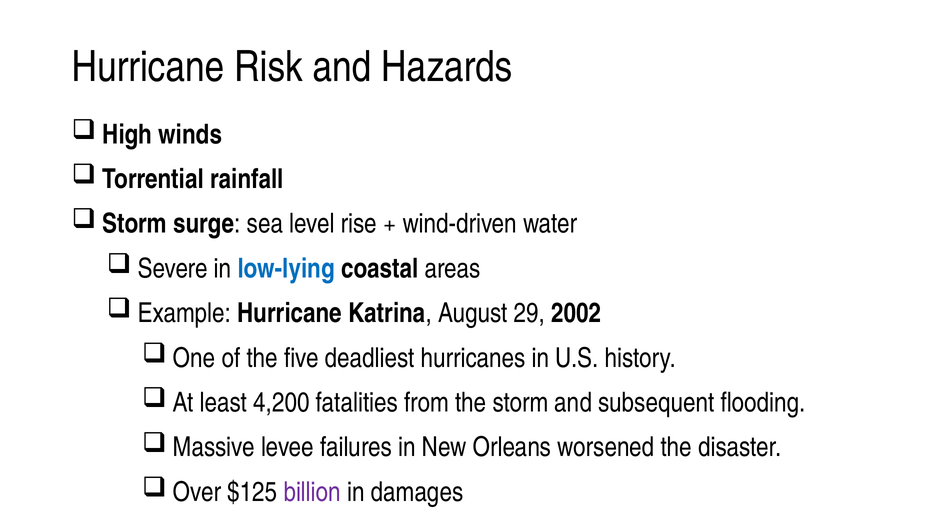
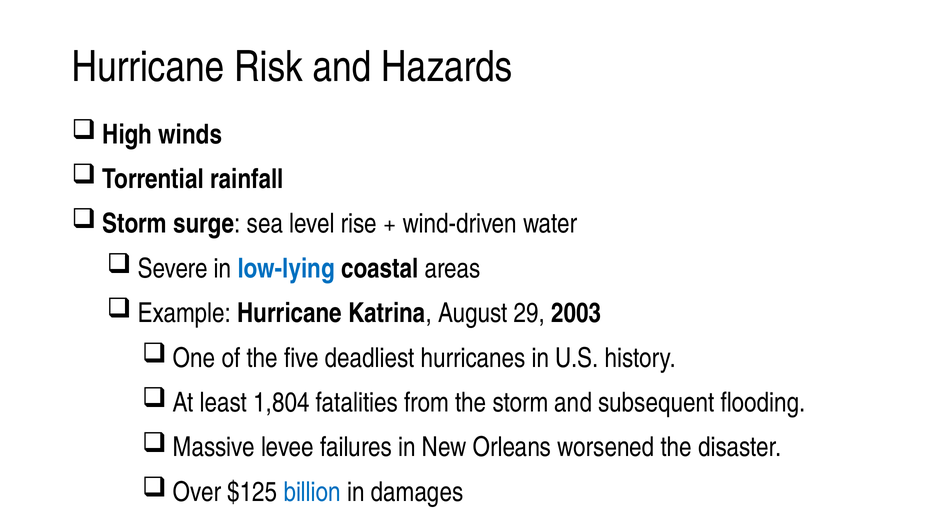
2002: 2002 -> 2003
4,200: 4,200 -> 1,804
billion colour: purple -> blue
